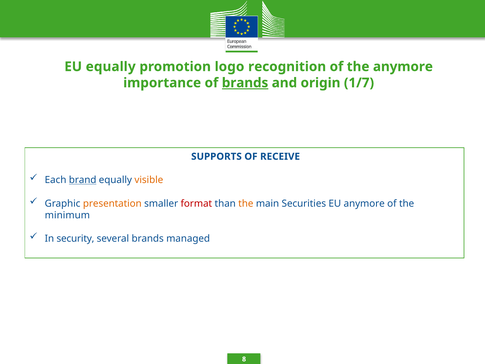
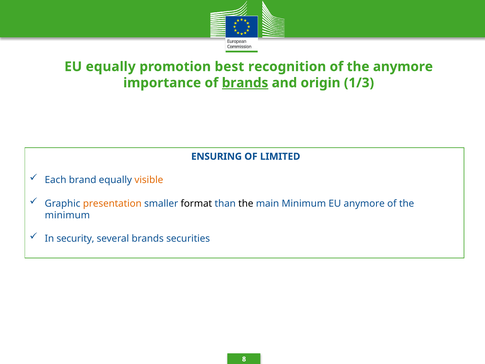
logo: logo -> best
1/7: 1/7 -> 1/3
SUPPORTS: SUPPORTS -> ENSURING
RECEIVE: RECEIVE -> LIMITED
brand underline: present -> none
format colour: red -> black
the at (246, 203) colour: orange -> black
main Securities: Securities -> Minimum
managed: managed -> securities
